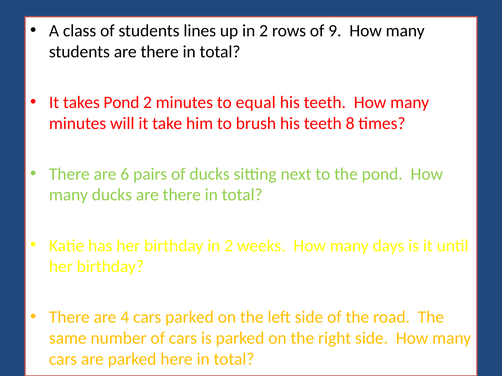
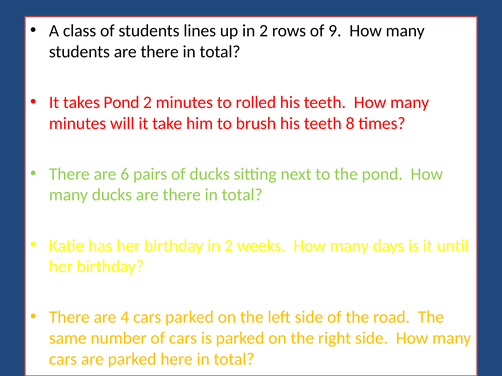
equal: equal -> rolled
